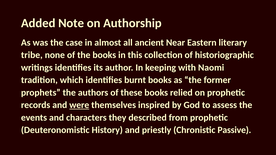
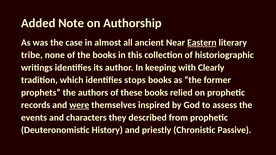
Eastern underline: none -> present
Naomi: Naomi -> Clearly
burnt: burnt -> stops
